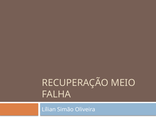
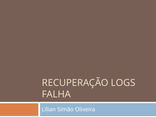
MEIO: MEIO -> LOGS
